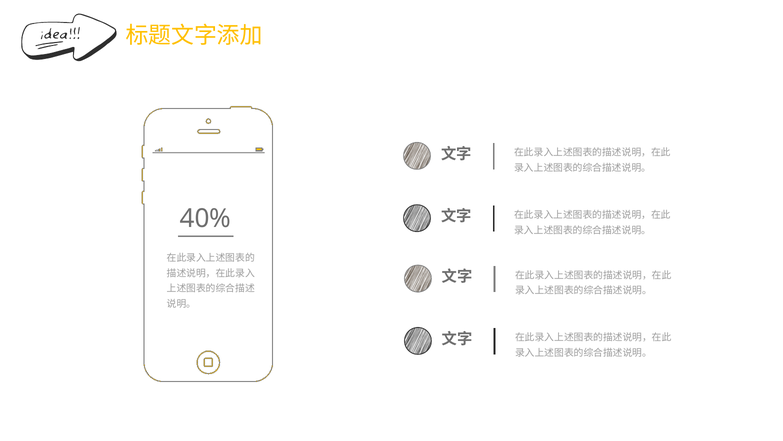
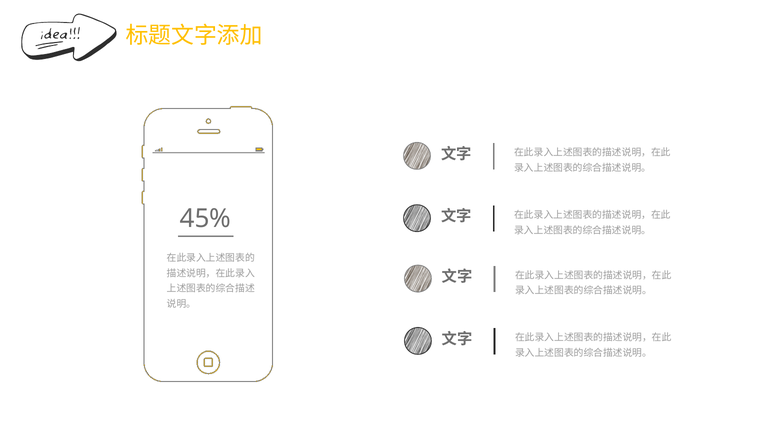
40%: 40% -> 45%
